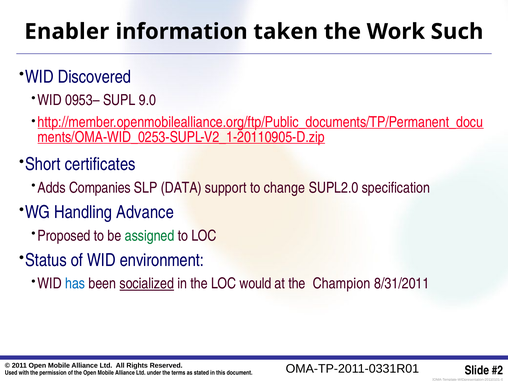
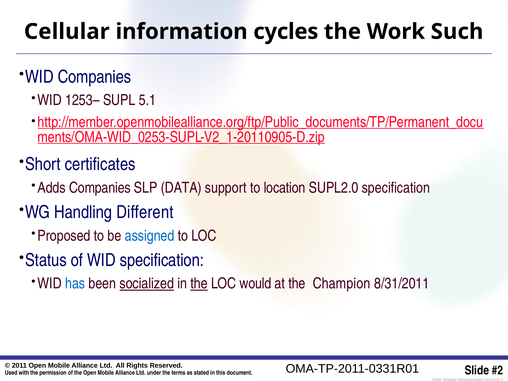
Enabler: Enabler -> Cellular
taken: taken -> cycles
WID Discovered: Discovered -> Companies
0953–: 0953– -> 1253–
9.0: 9.0 -> 5.1
change: change -> location
Advance: Advance -> Different
assigned colour: green -> blue
WID environment: environment -> specification
the at (199, 284) underline: none -> present
